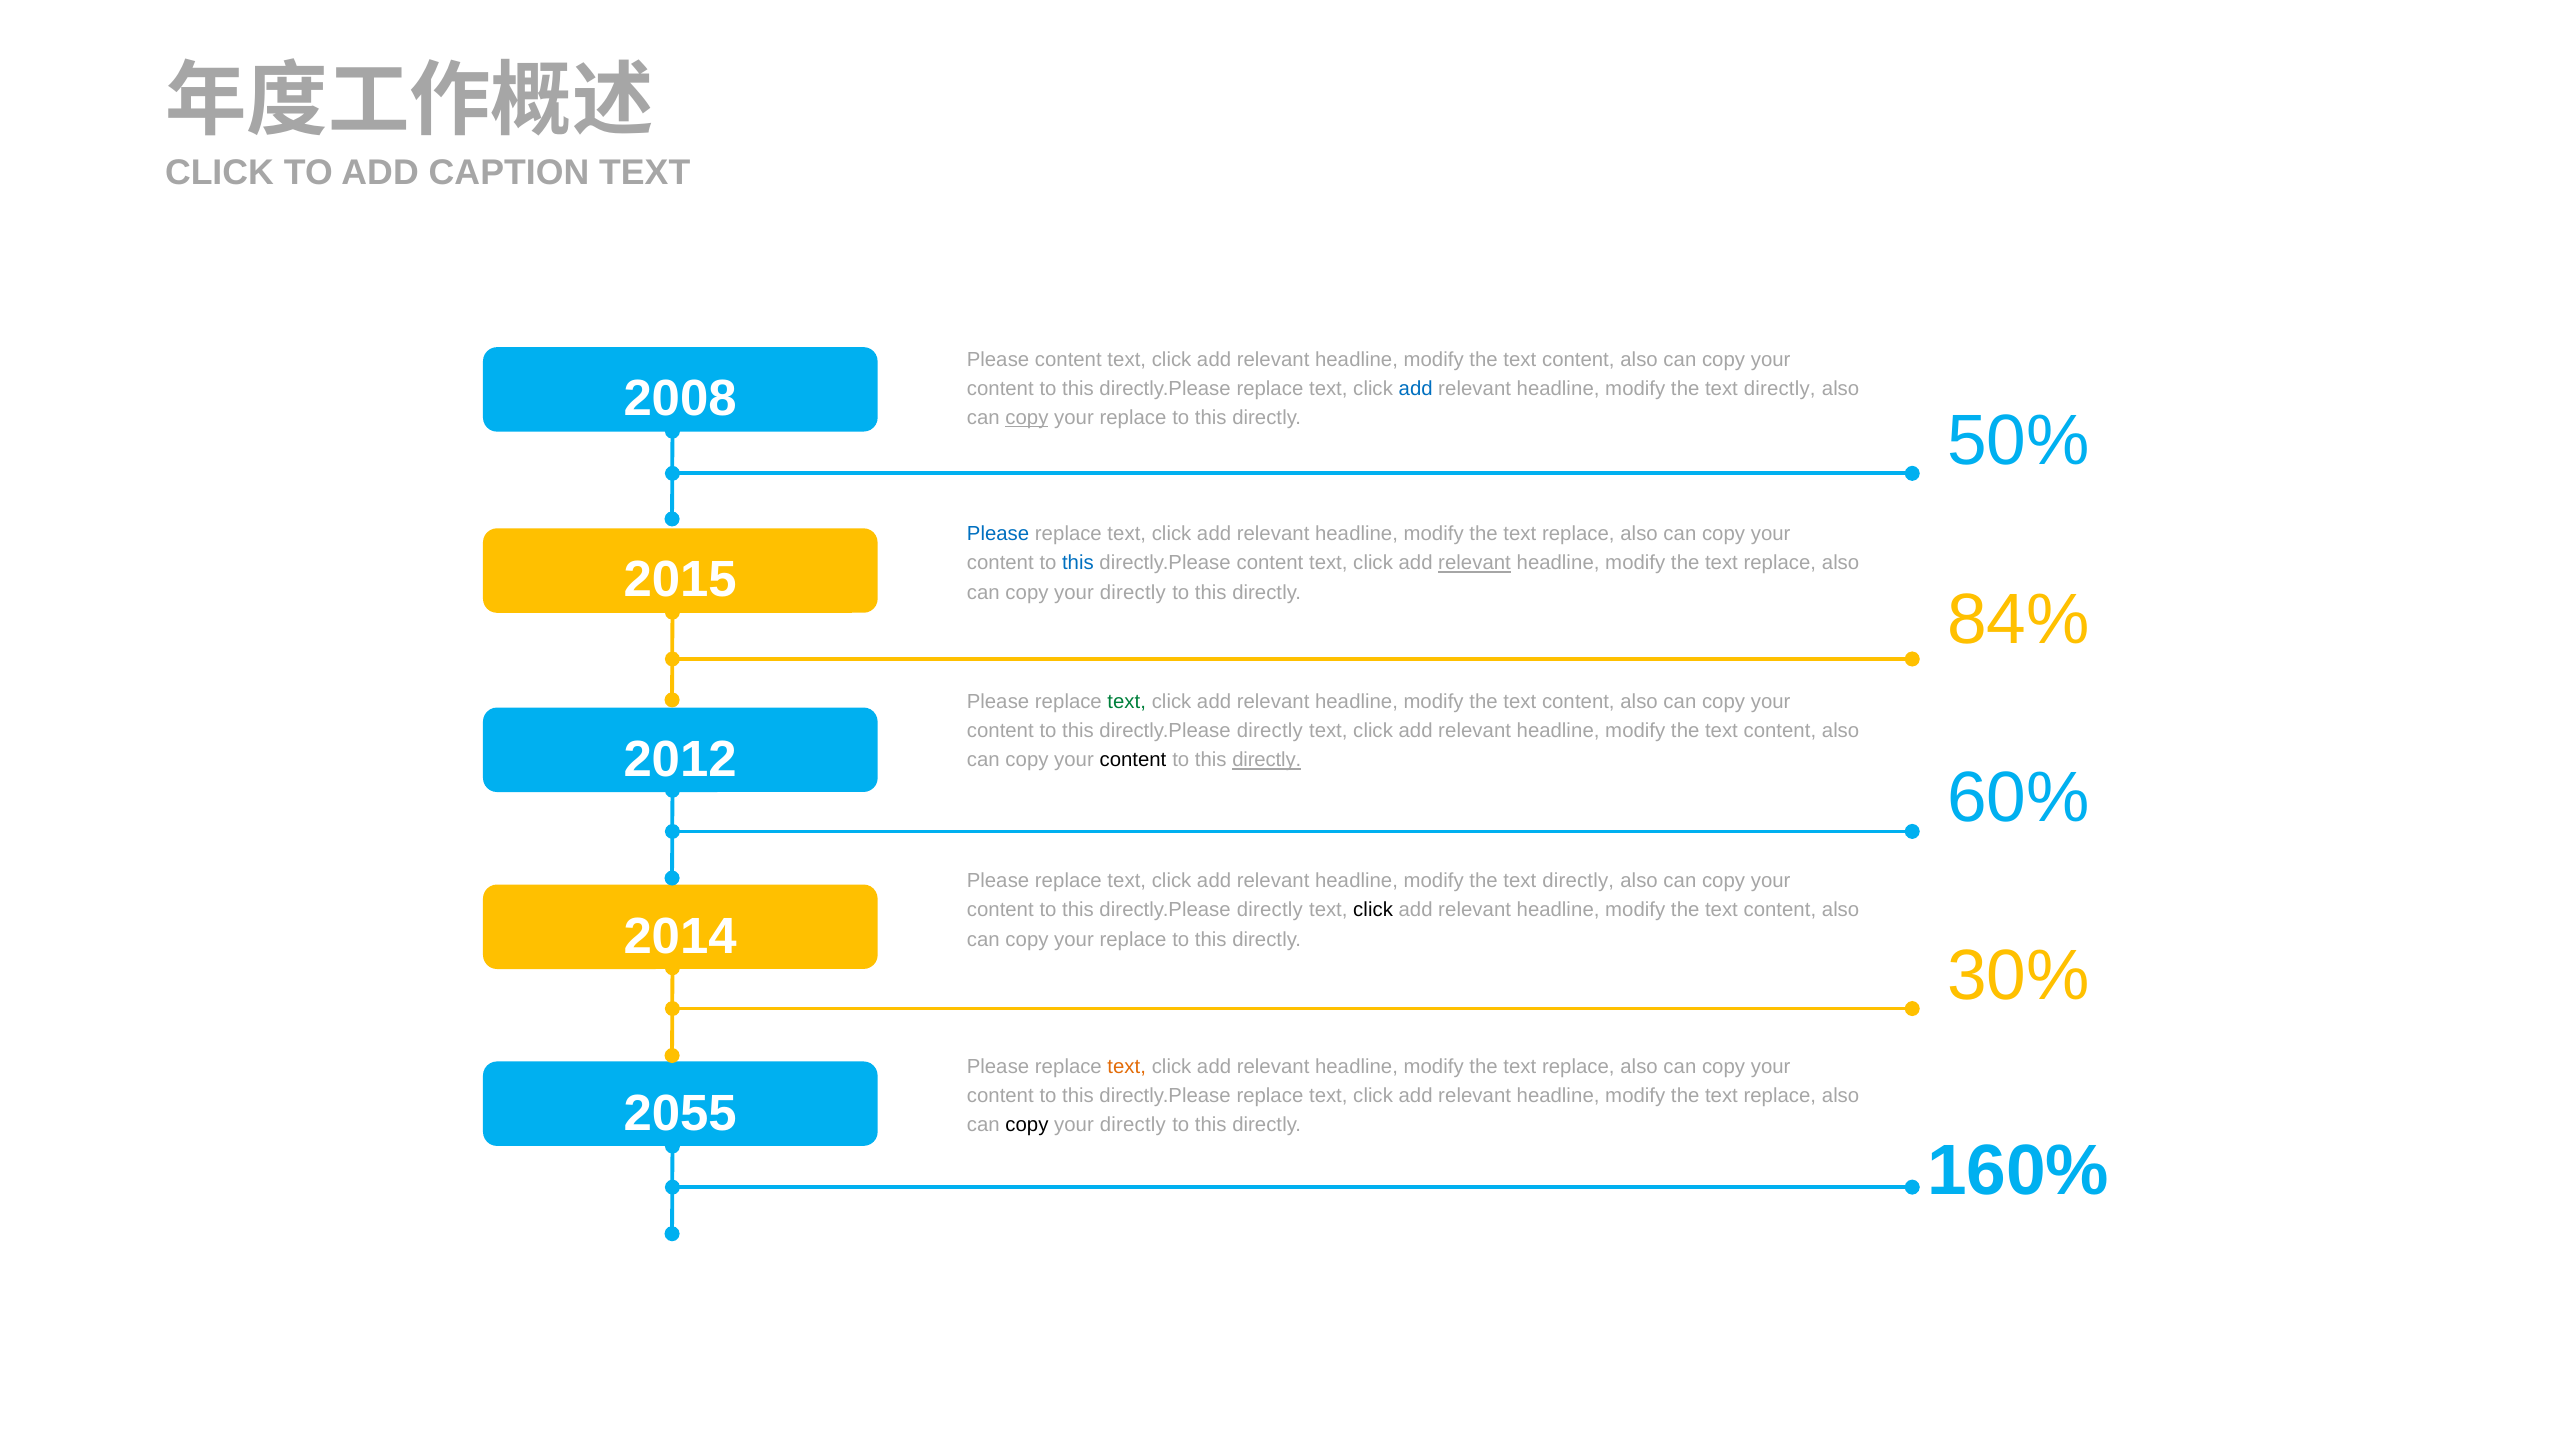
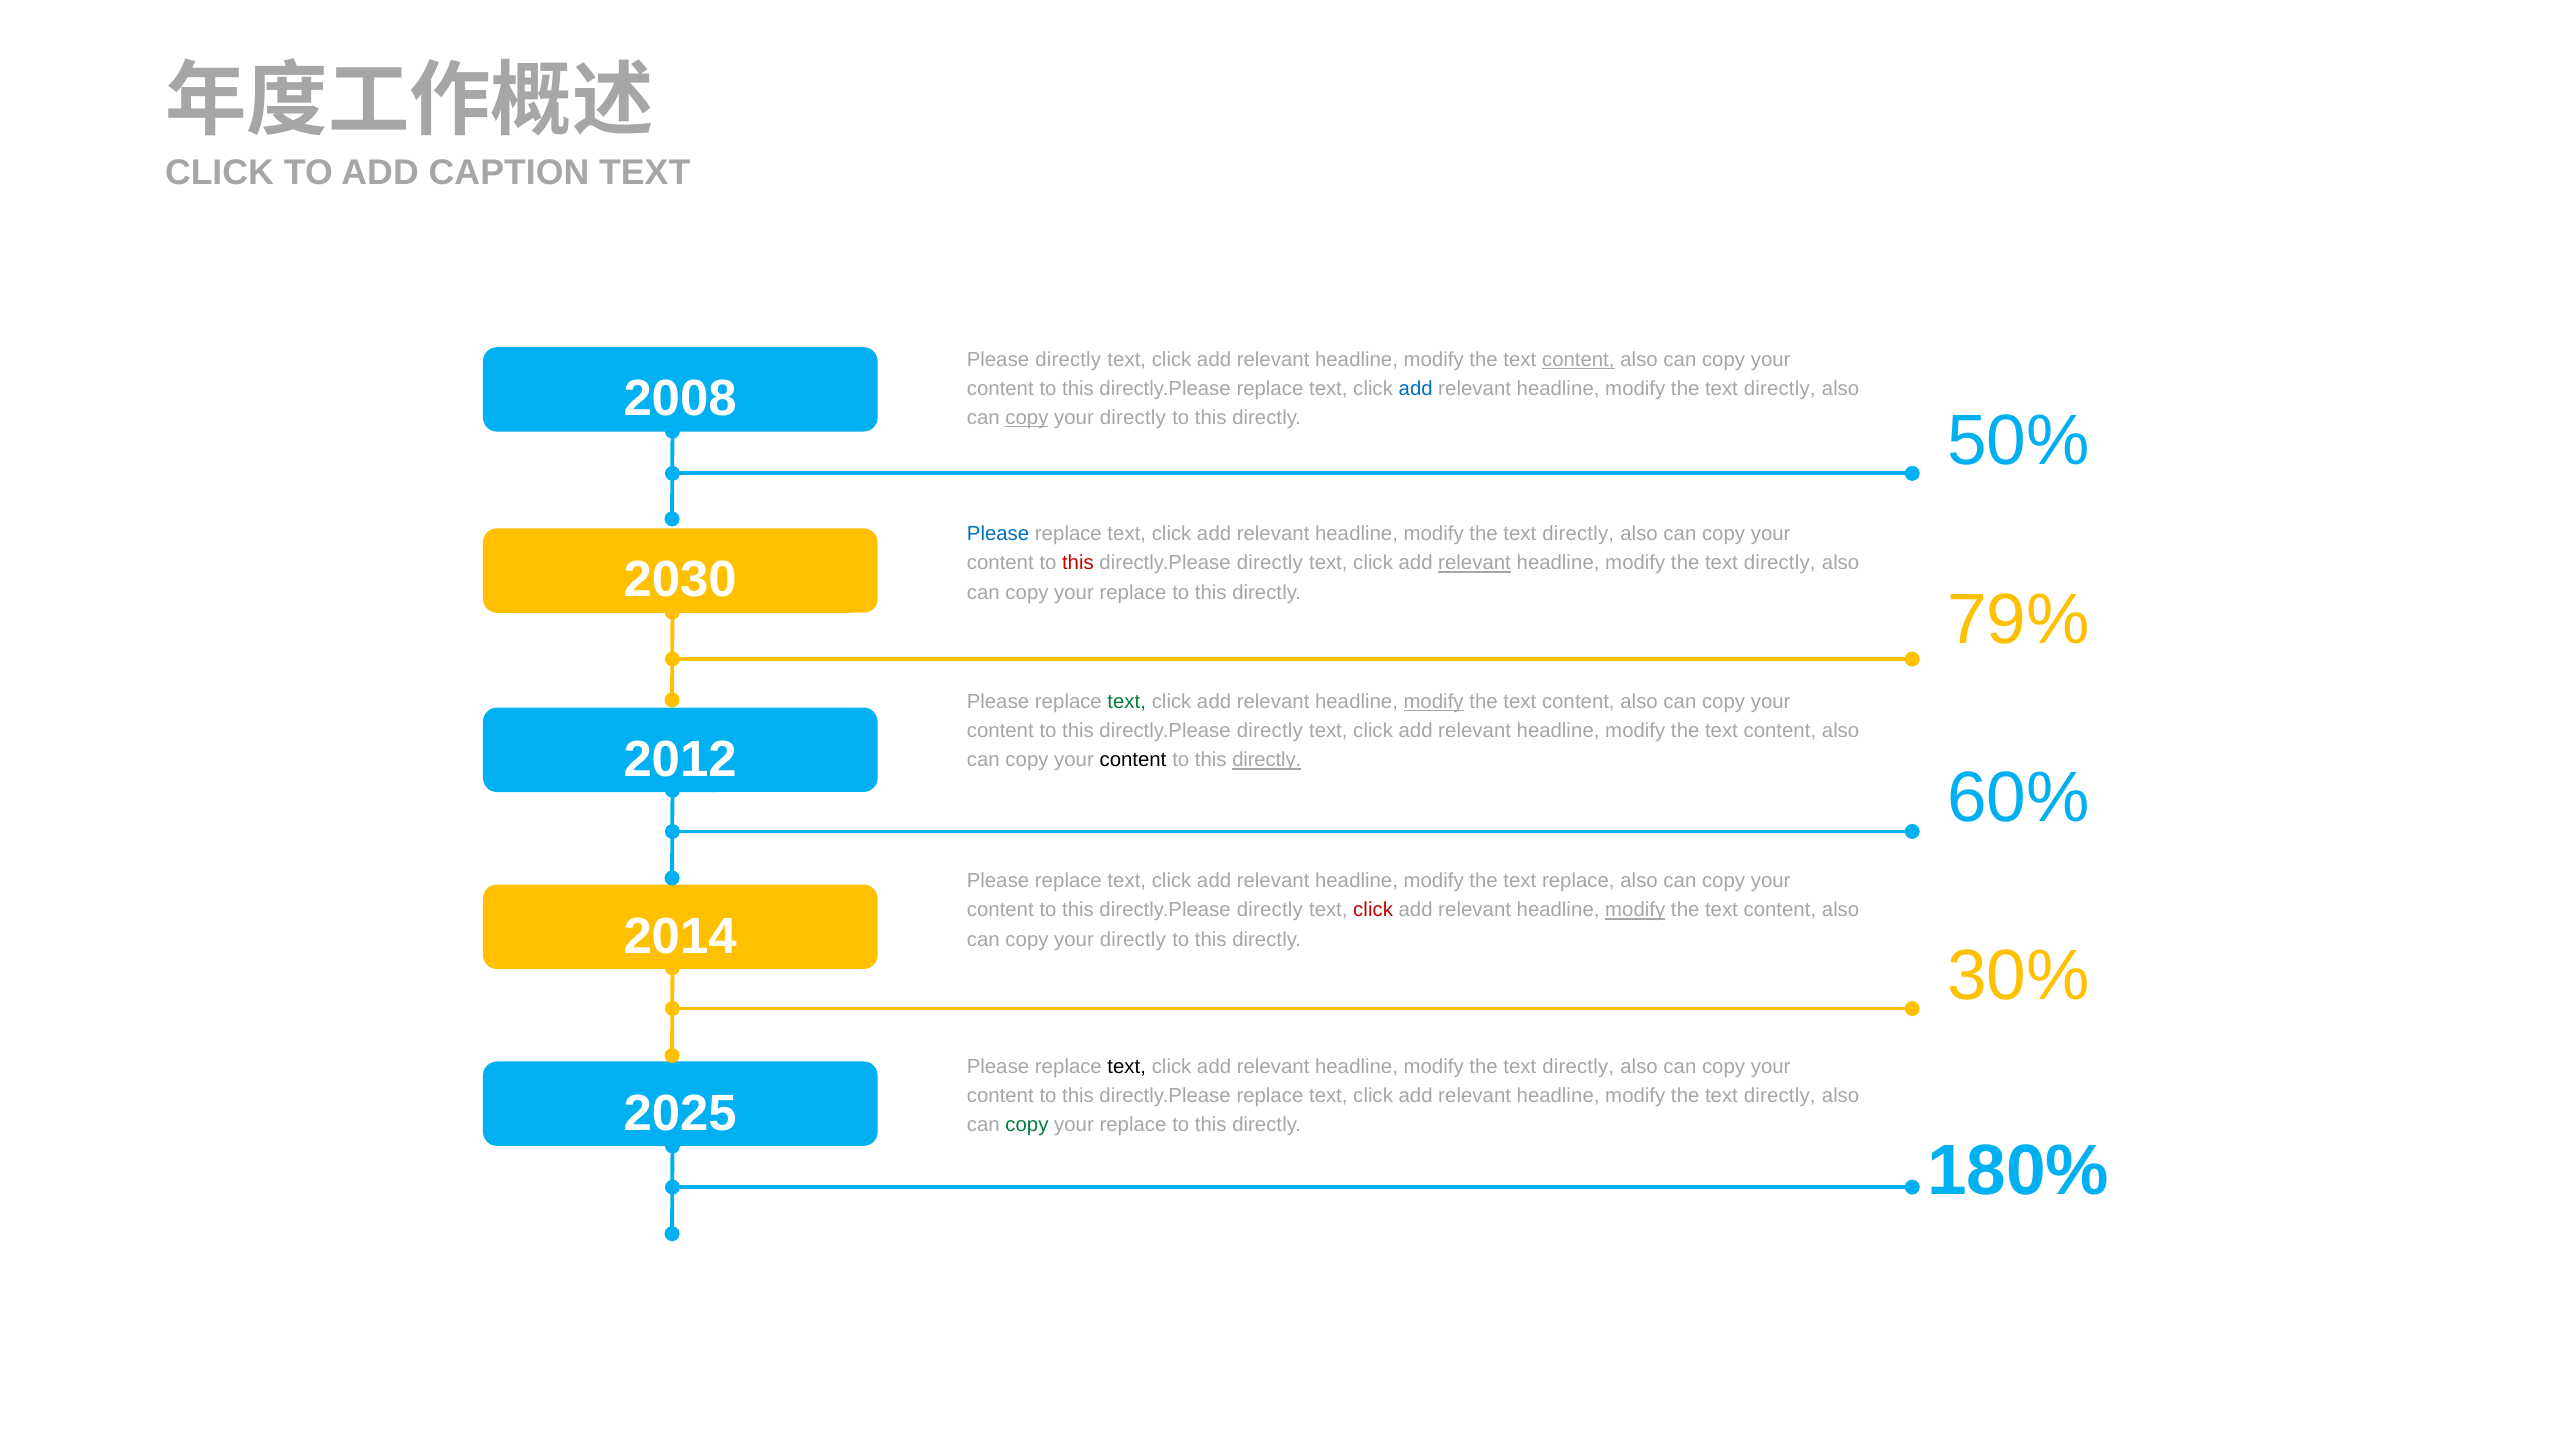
Please content: content -> directly
content at (1578, 360) underline: none -> present
replace at (1133, 418): replace -> directly
replace at (1578, 534): replace -> directly
this at (1078, 563) colour: blue -> red
content at (1270, 563): content -> directly
replace at (1780, 563): replace -> directly
2015: 2015 -> 2030
directly at (1133, 592): directly -> replace
84%: 84% -> 79%
modify at (1434, 702) underline: none -> present
directly at (1578, 881): directly -> replace
click at (1373, 910) colour: black -> red
modify at (1635, 910) underline: none -> present
replace at (1133, 939): replace -> directly
text at (1127, 1066) colour: orange -> black
replace at (1578, 1066): replace -> directly
replace at (1780, 1095): replace -> directly
2055: 2055 -> 2025
copy at (1027, 1125) colour: black -> green
directly at (1133, 1125): directly -> replace
160%: 160% -> 180%
